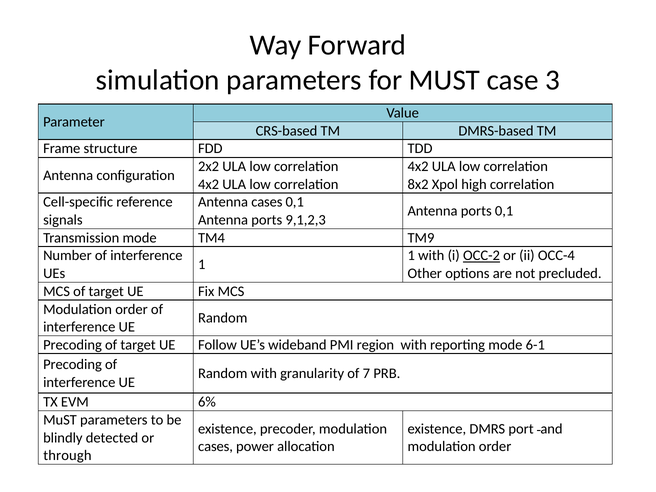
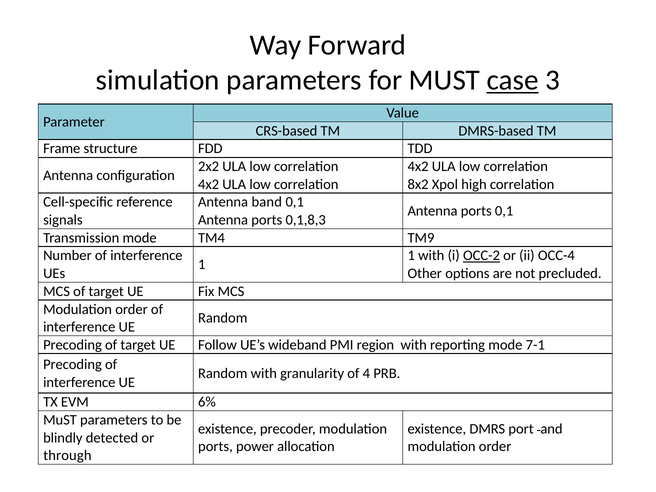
case underline: none -> present
Antenna cases: cases -> band
9,1,2,3: 9,1,2,3 -> 0,1,8,3
6-1: 6-1 -> 7-1
7: 7 -> 4
cases at (216, 447): cases -> ports
